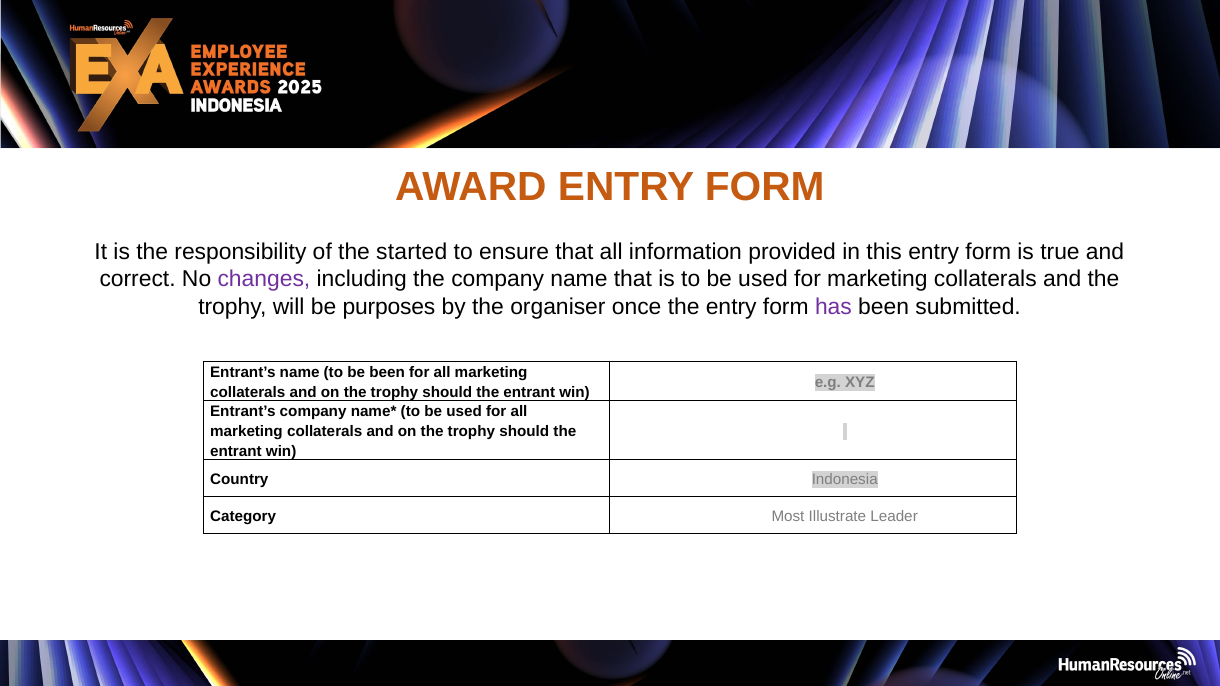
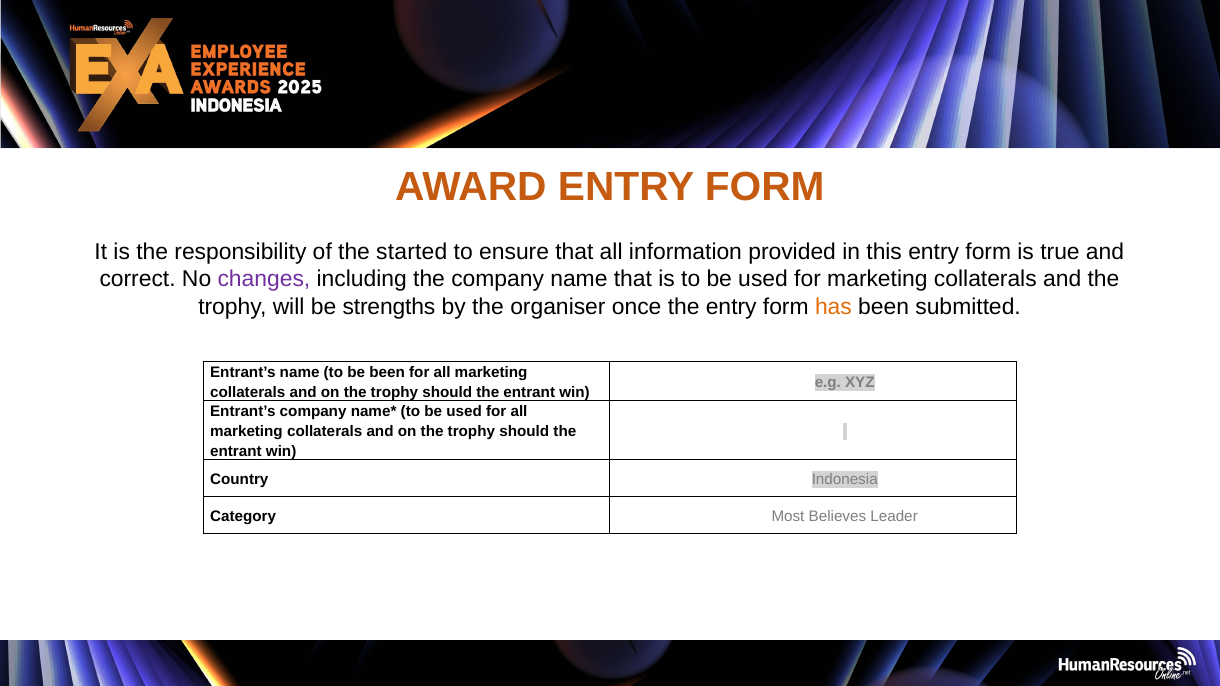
purposes: purposes -> strengths
has colour: purple -> orange
Illustrate: Illustrate -> Believes
